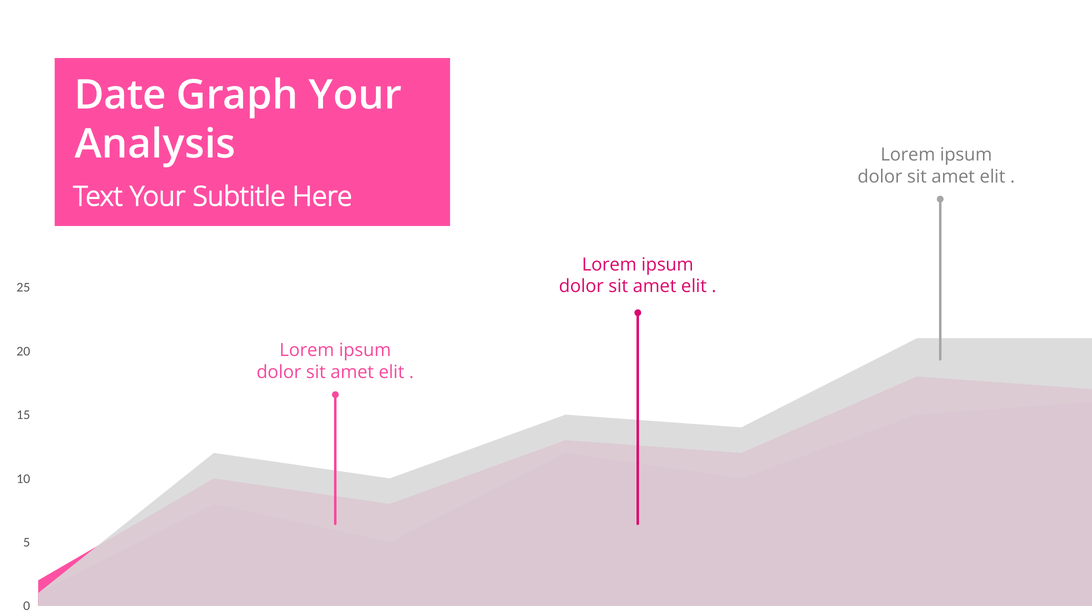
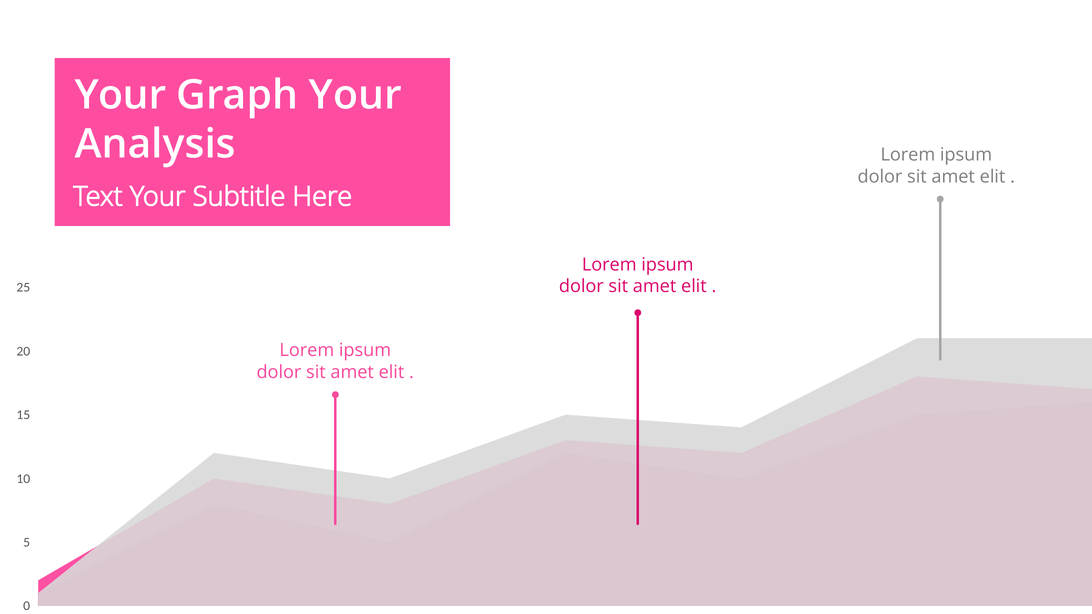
Date at (120, 95): Date -> Your
